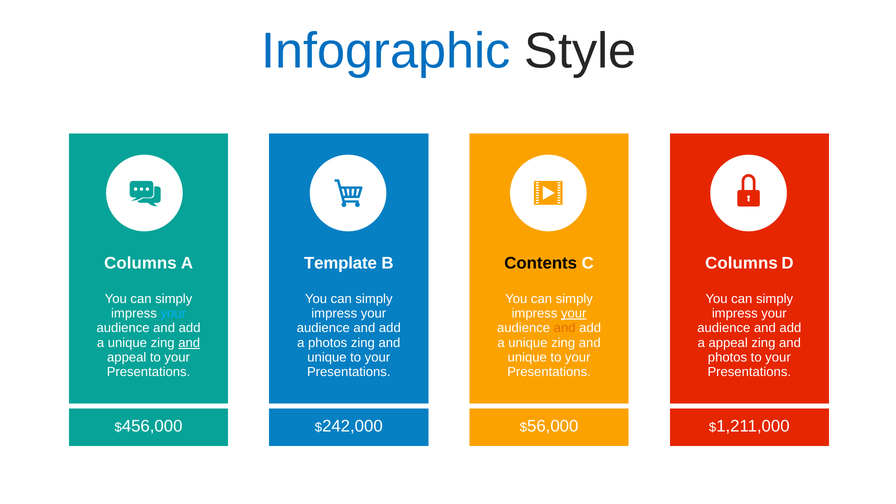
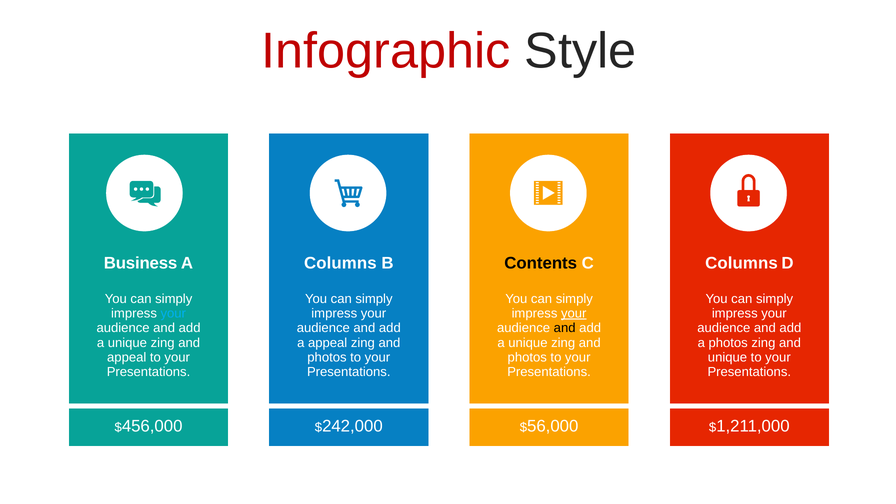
Infographic colour: blue -> red
Columns at (140, 263): Columns -> Business
Template at (340, 263): Template -> Columns
and at (565, 328) colour: orange -> black
and at (189, 343) underline: present -> none
a photos: photos -> appeal
a appeal: appeal -> photos
unique at (327, 357): unique -> photos
unique at (527, 357): unique -> photos
photos at (727, 357): photos -> unique
